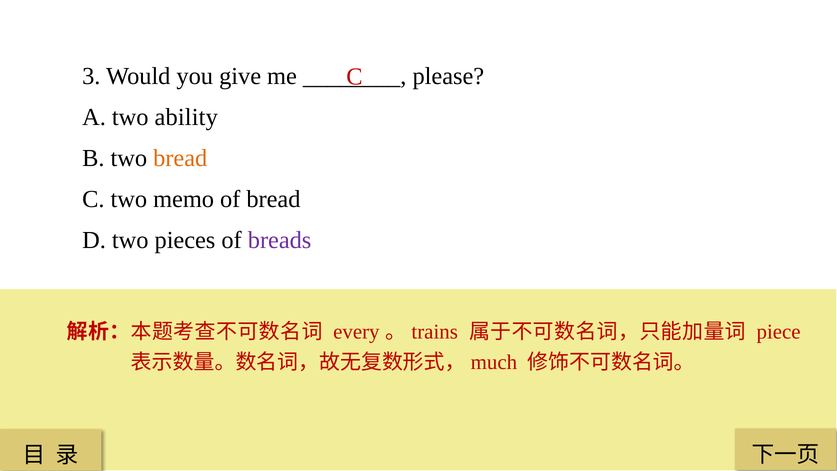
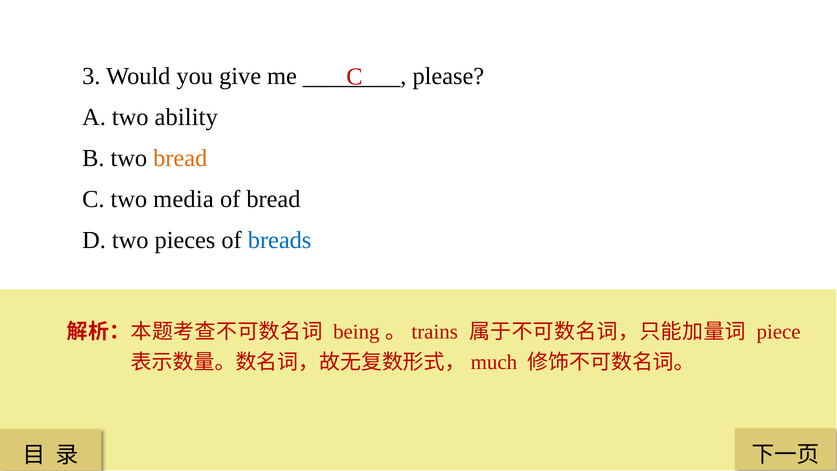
memo: memo -> media
breads colour: purple -> blue
every: every -> being
